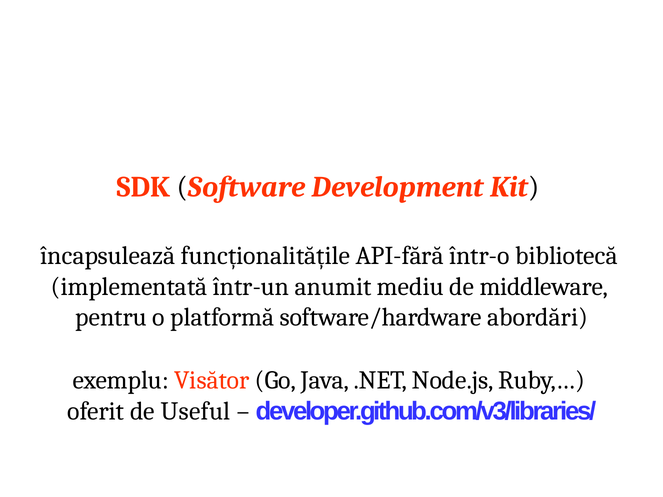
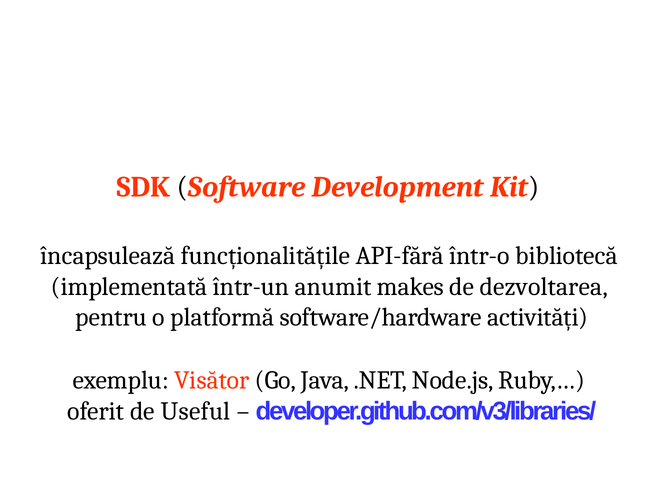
mediu: mediu -> makes
middleware: middleware -> dezvoltarea
abordări: abordări -> activități
